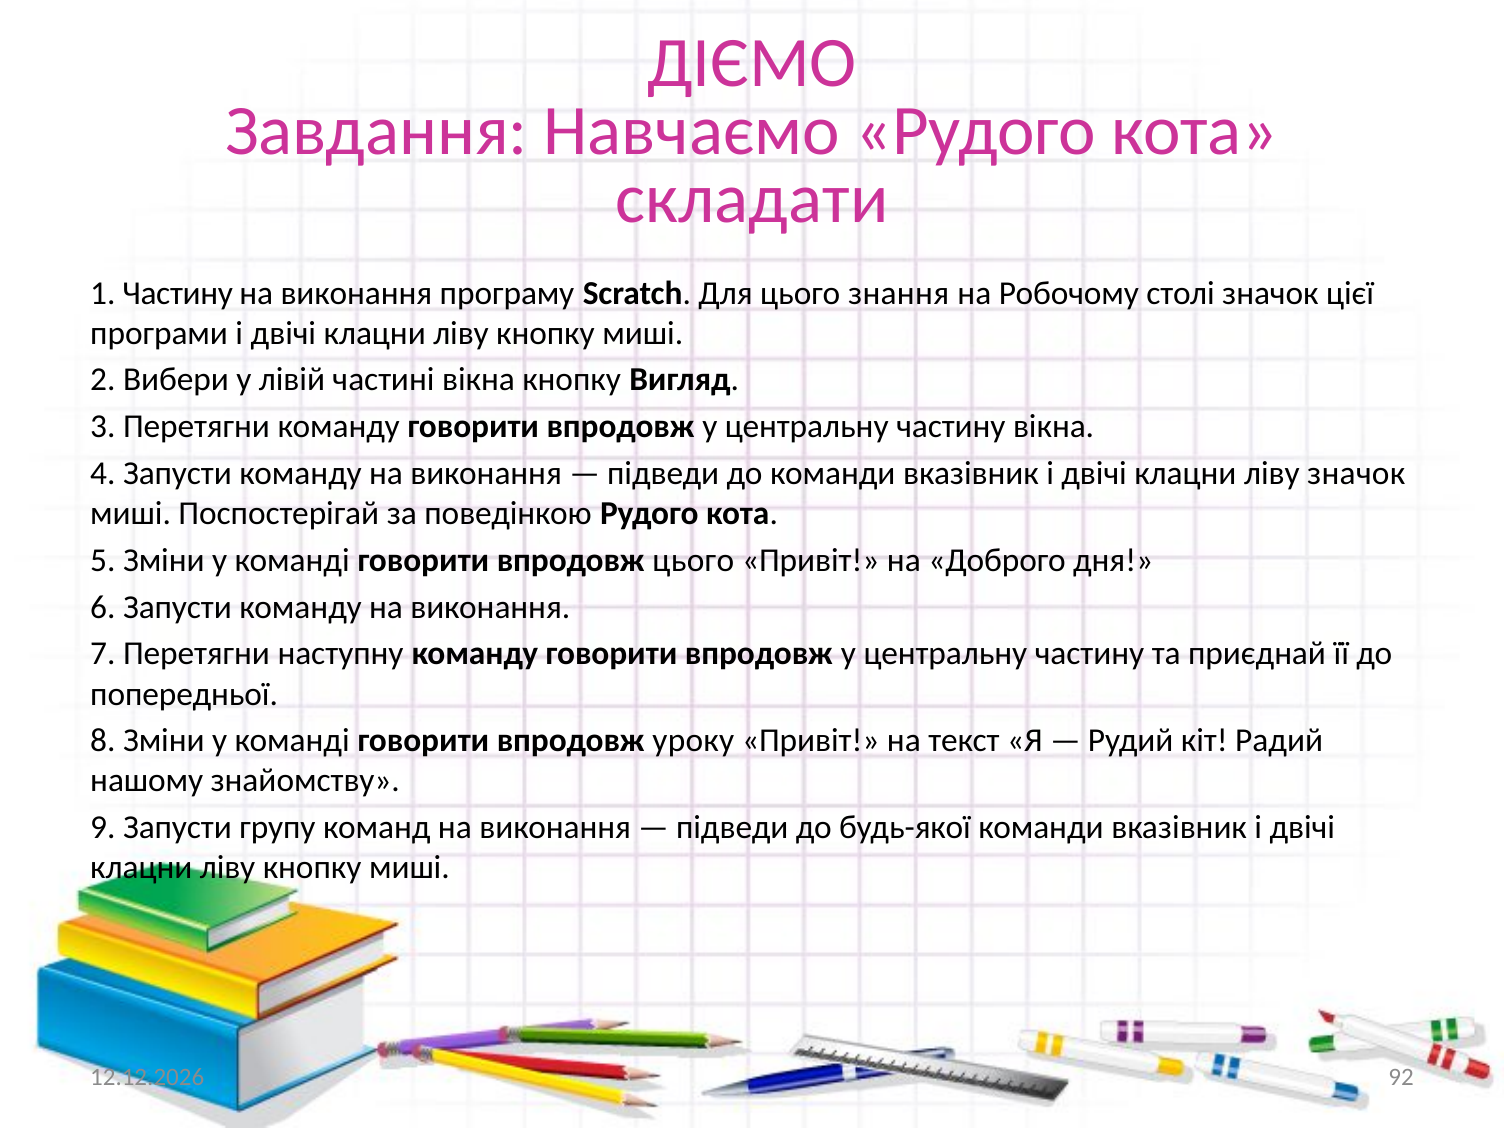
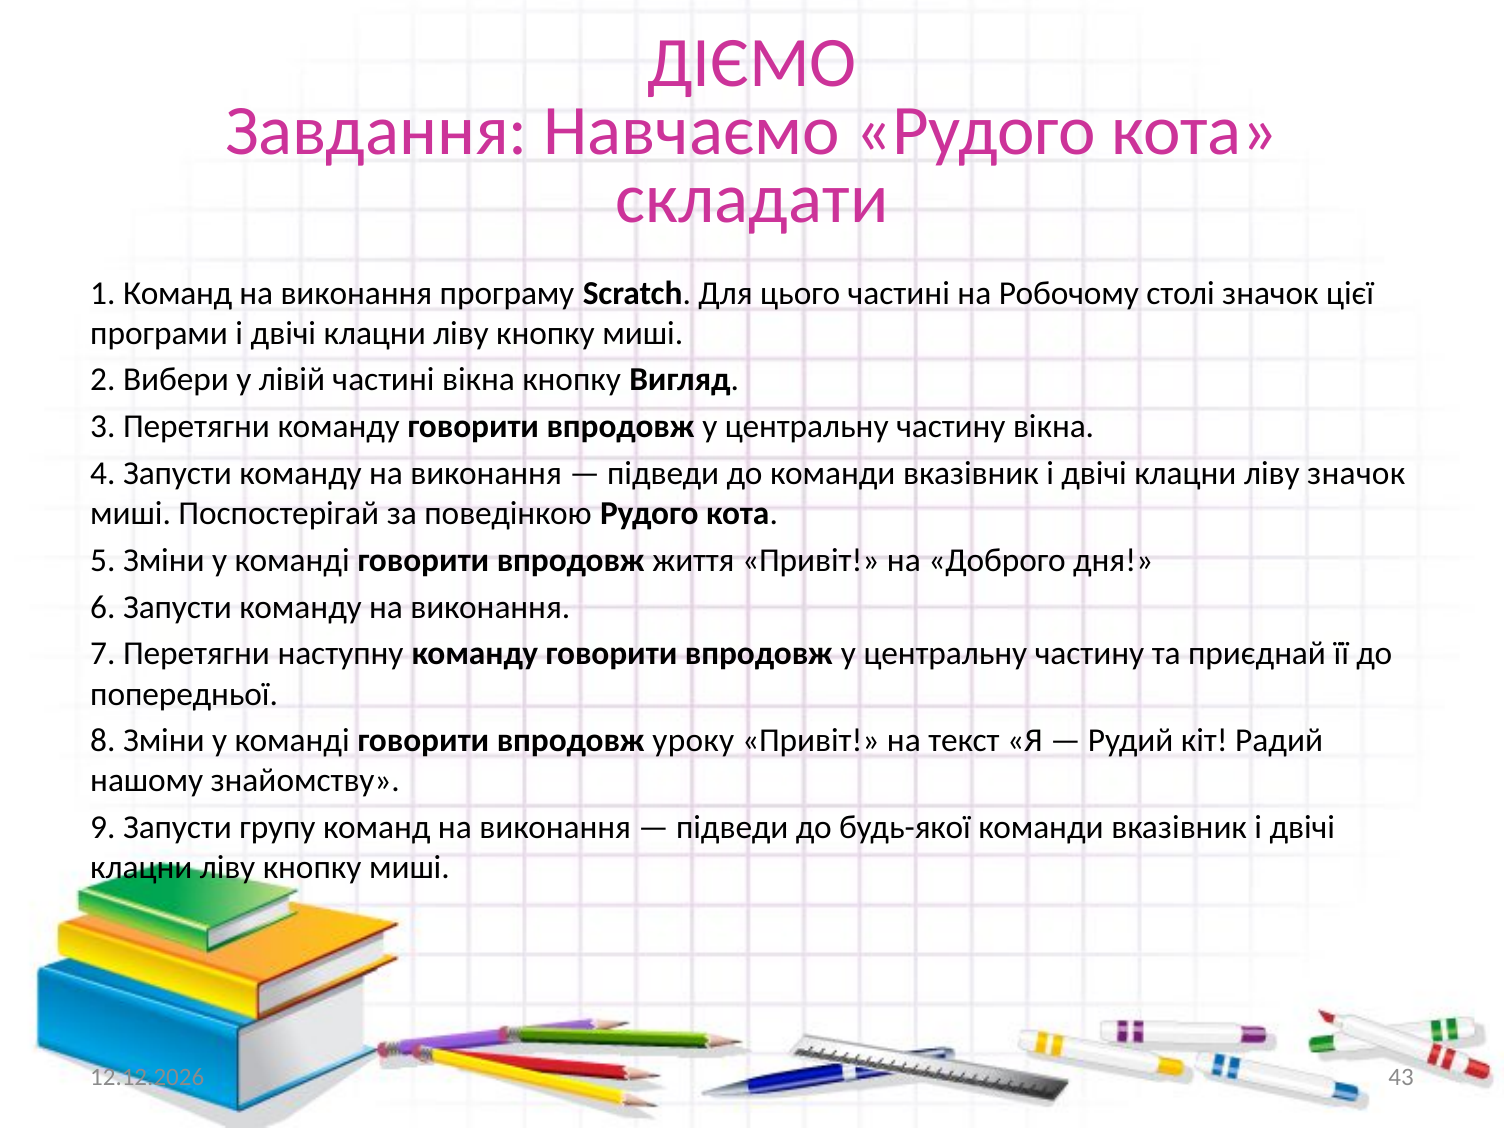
1 Частину: Частину -> Команд
цього знання: знання -> частині
впродовж цього: цього -> життя
92: 92 -> 43
